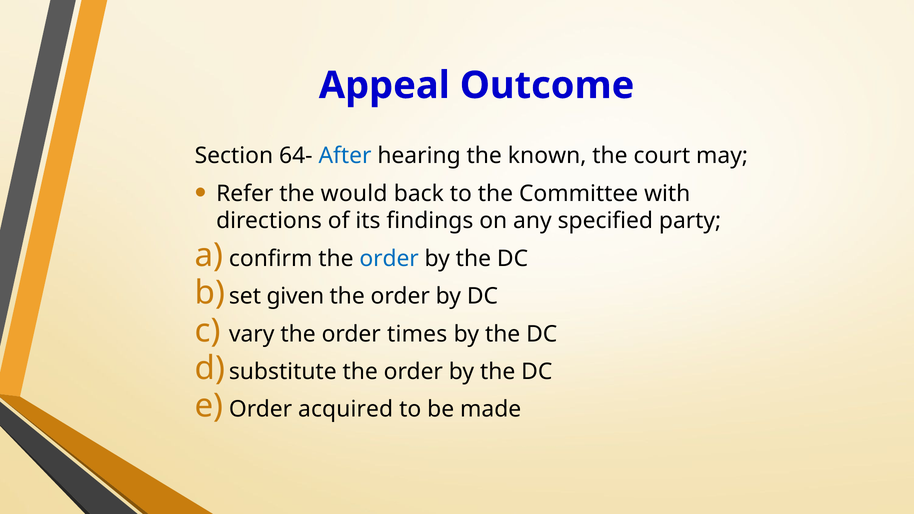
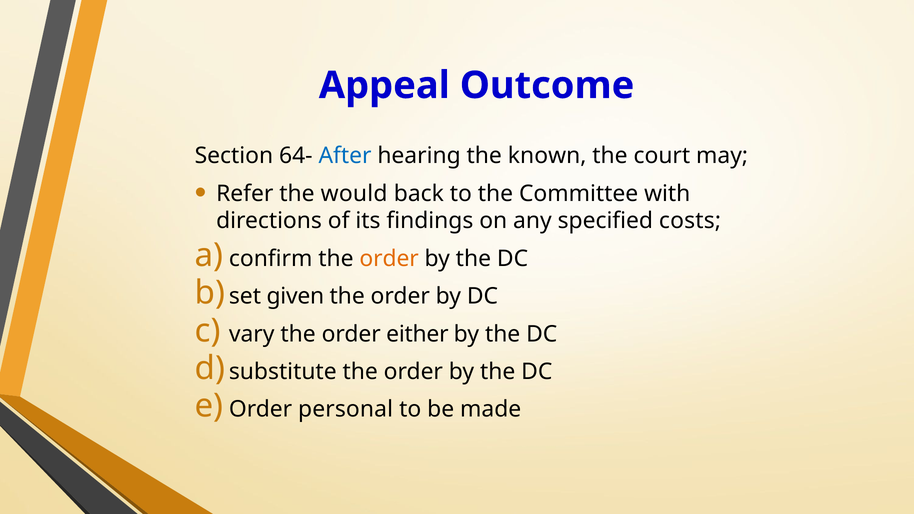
party: party -> costs
order at (389, 259) colour: blue -> orange
times: times -> either
acquired: acquired -> personal
